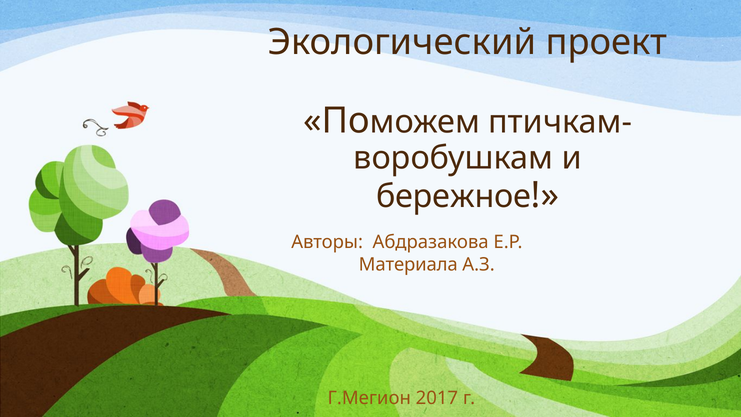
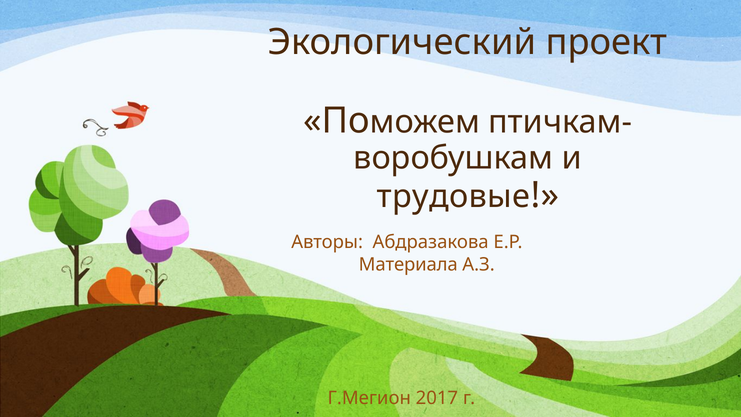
бережное: бережное -> трудовые
